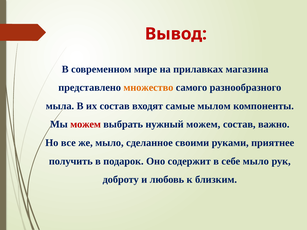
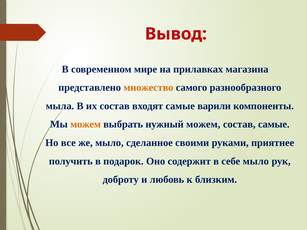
мылом: мылом -> варили
можем at (86, 124) colour: red -> orange
состав важно: важно -> самые
